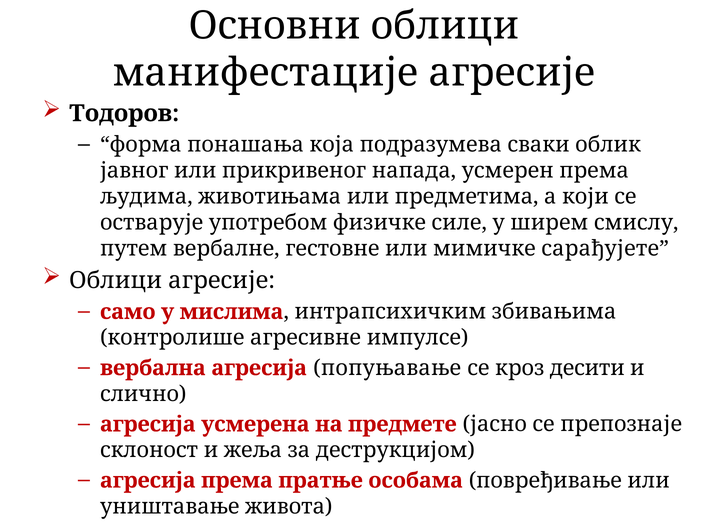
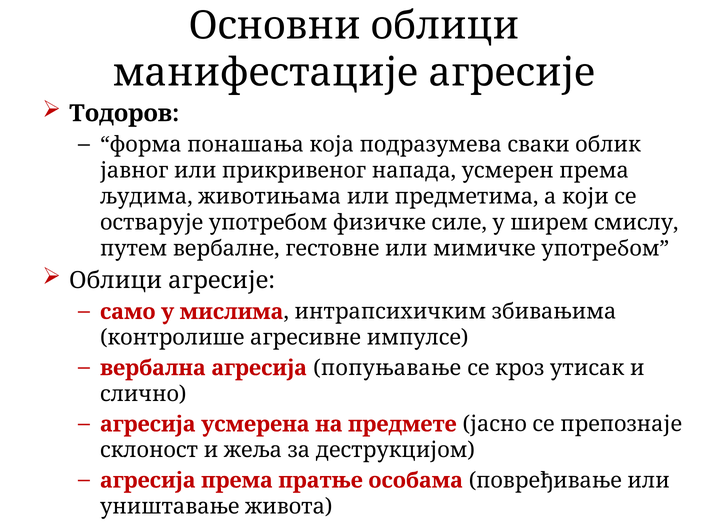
мимичке сарађујете: сарађујете -> употребом
десити: десити -> утисак
